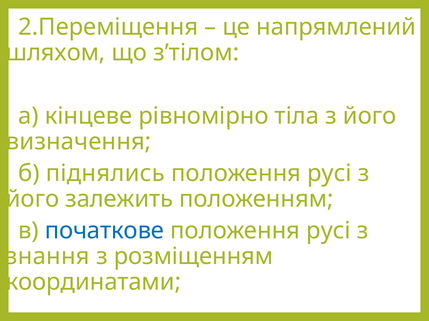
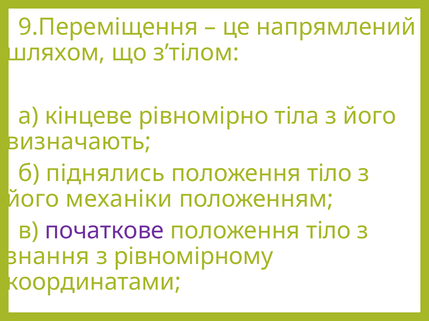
2.Переміщення: 2.Переміщення -> 9.Переміщення
визначення: визначення -> визначають
русі at (329, 174): русі -> тіло
залежить: залежить -> механіки
початкове colour: blue -> purple
русі at (328, 231): русі -> тіло
розміщенням: розміщенням -> рівномірному
